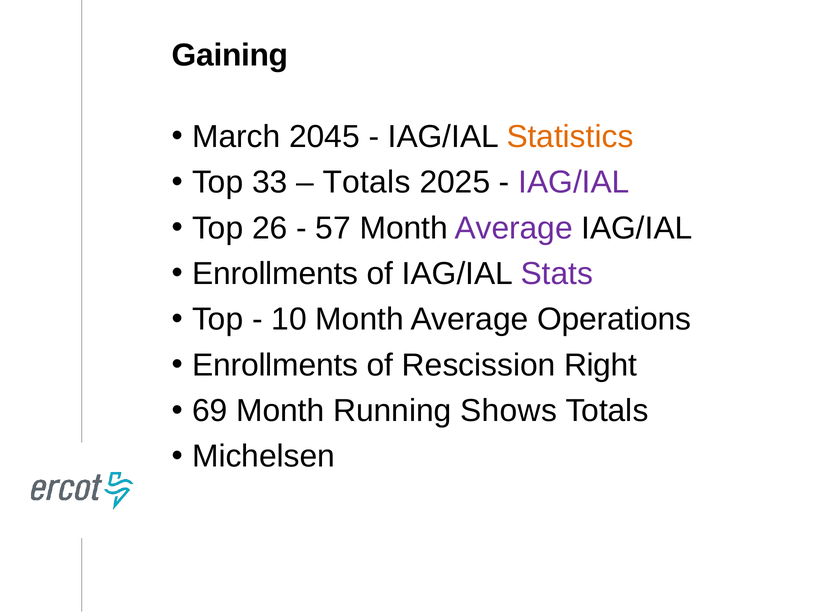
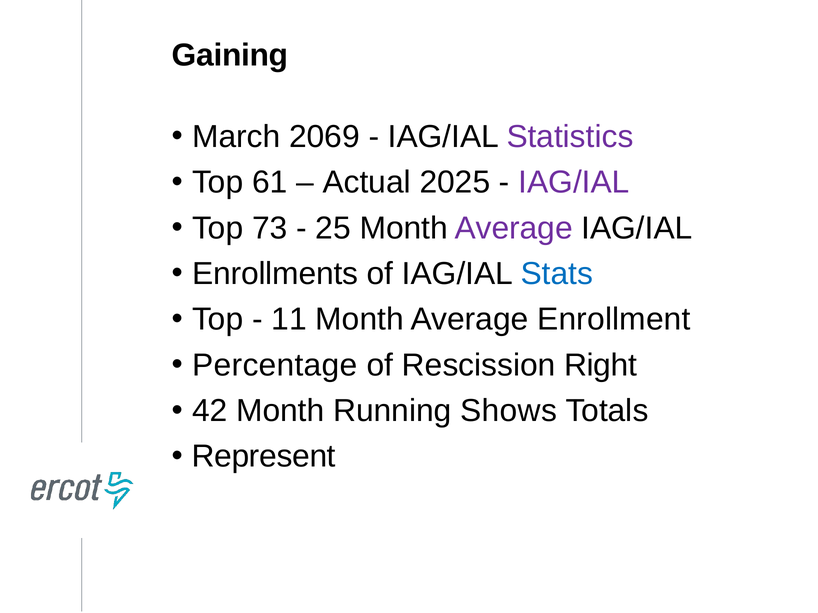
2045: 2045 -> 2069
Statistics colour: orange -> purple
33: 33 -> 61
Totals at (367, 182): Totals -> Actual
26: 26 -> 73
57: 57 -> 25
Stats colour: purple -> blue
10: 10 -> 11
Operations: Operations -> Enrollment
Enrollments at (275, 365): Enrollments -> Percentage
69: 69 -> 42
Michelsen: Michelsen -> Represent
